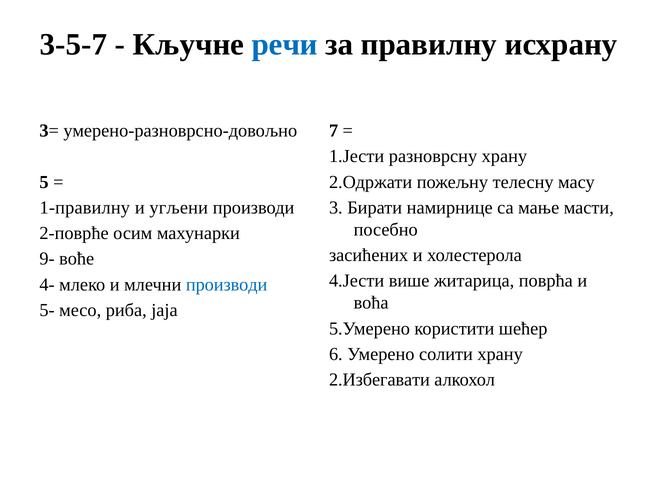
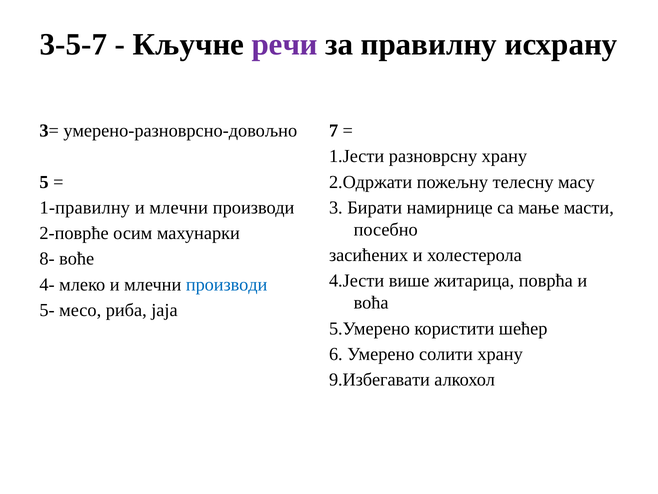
речи colour: blue -> purple
угљени at (179, 207): угљени -> млечни
9-: 9- -> 8-
2.Избегавати: 2.Избегавати -> 9.Избегавати
